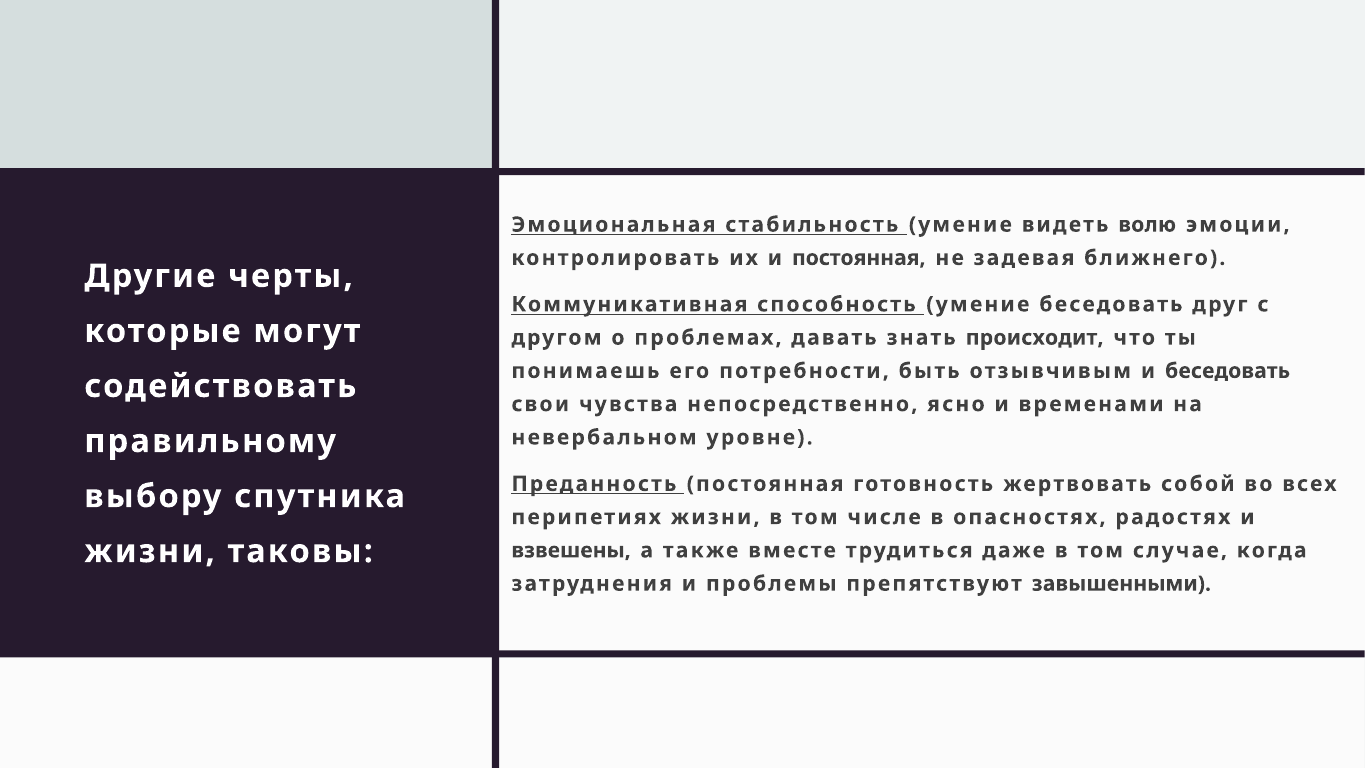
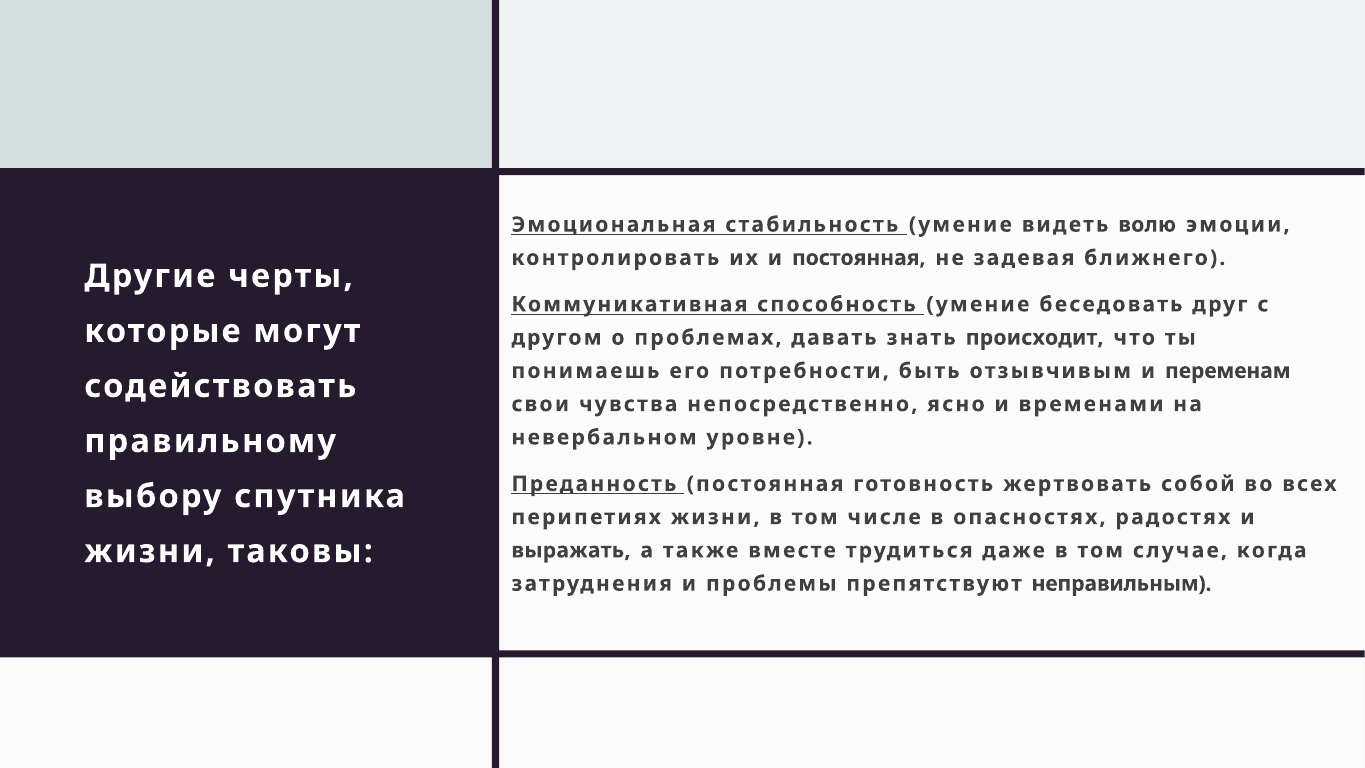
и беседовать: беседовать -> переменам
взвешены: взвешены -> выражать
завышенными: завышенными -> неправильным
